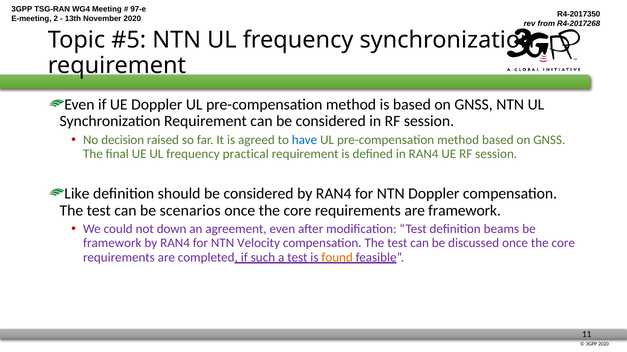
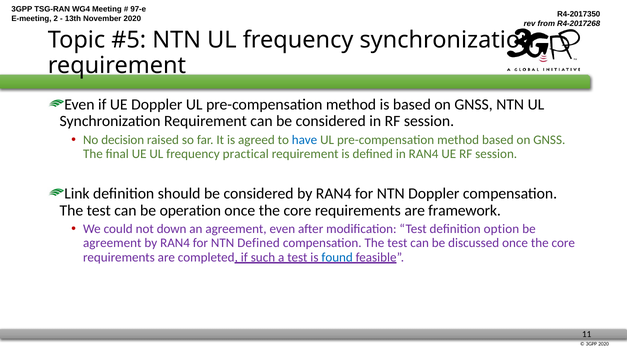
Like: Like -> Link
scenarios: scenarios -> operation
beams: beams -> option
framework at (112, 244): framework -> agreement
NTN Velocity: Velocity -> Defined
found colour: orange -> blue
